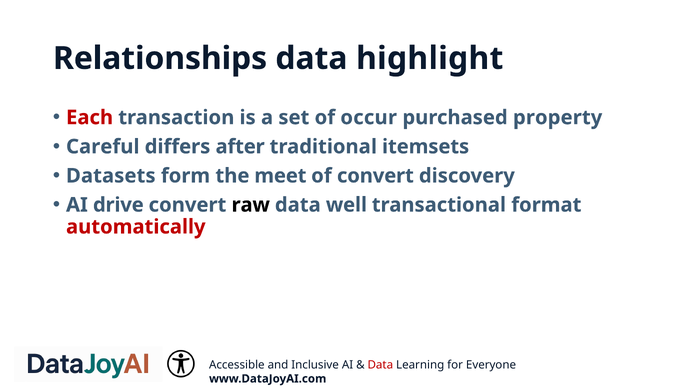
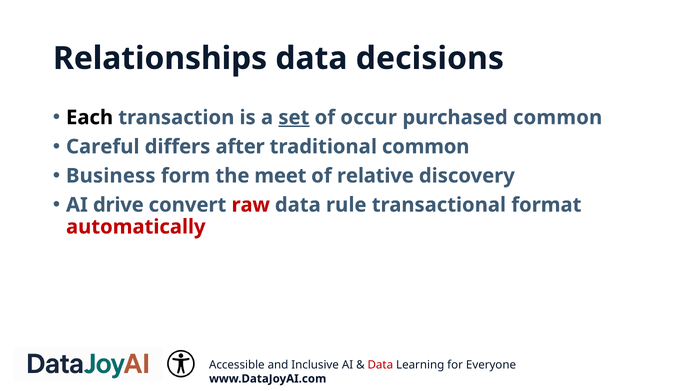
highlight: highlight -> decisions
Each colour: red -> black
set underline: none -> present
purchased property: property -> common
traditional itemsets: itemsets -> common
Datasets: Datasets -> Business
of convert: convert -> relative
raw colour: black -> red
well: well -> rule
